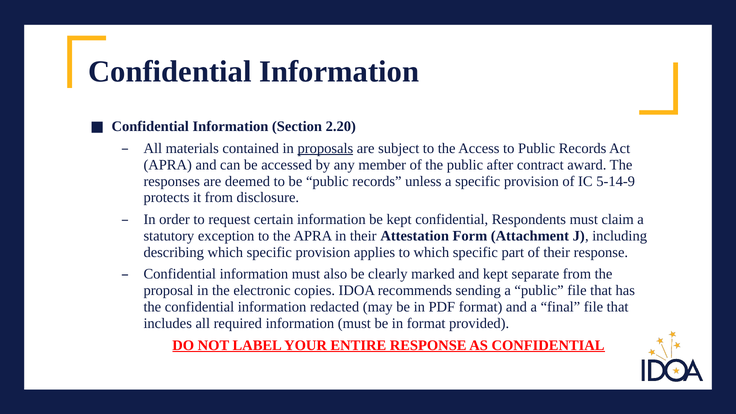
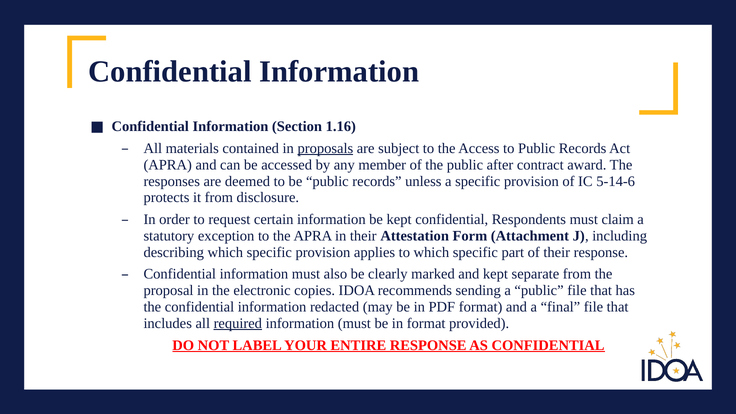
2.20: 2.20 -> 1.16
5-14-9: 5-14-9 -> 5-14-6
required underline: none -> present
